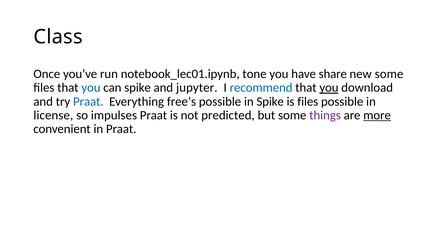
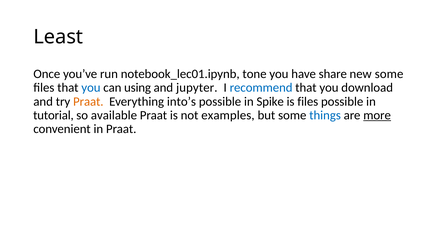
Class: Class -> Least
can spike: spike -> using
you at (329, 88) underline: present -> none
Praat at (88, 102) colour: blue -> orange
free’s: free’s -> into’s
license: license -> tutorial
impulses: impulses -> available
predicted: predicted -> examples
things colour: purple -> blue
